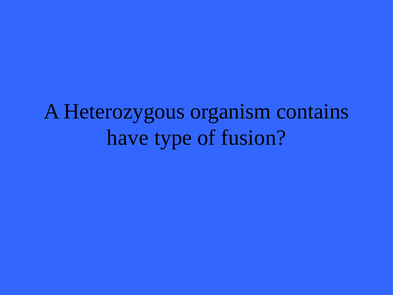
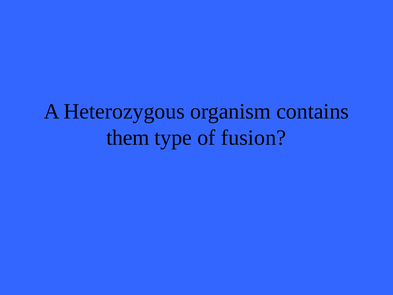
have: have -> them
